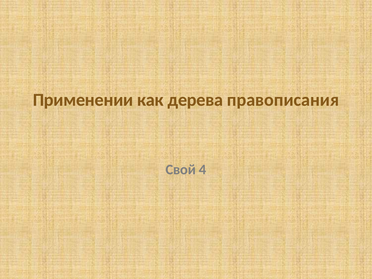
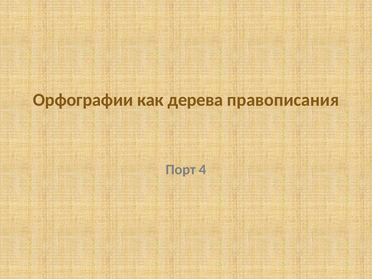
Применении: Применении -> Орфографии
Свой: Свой -> Порт
